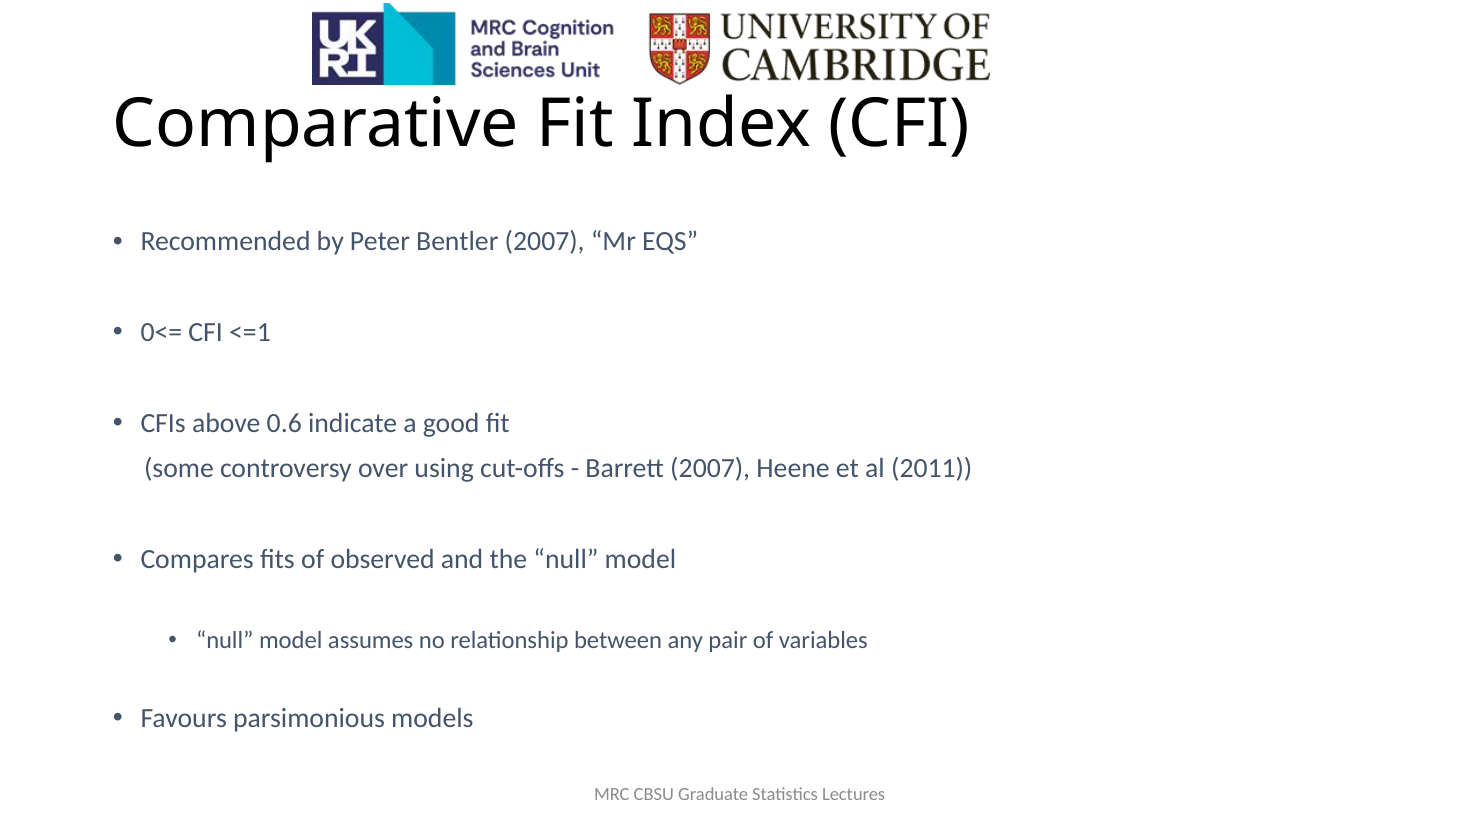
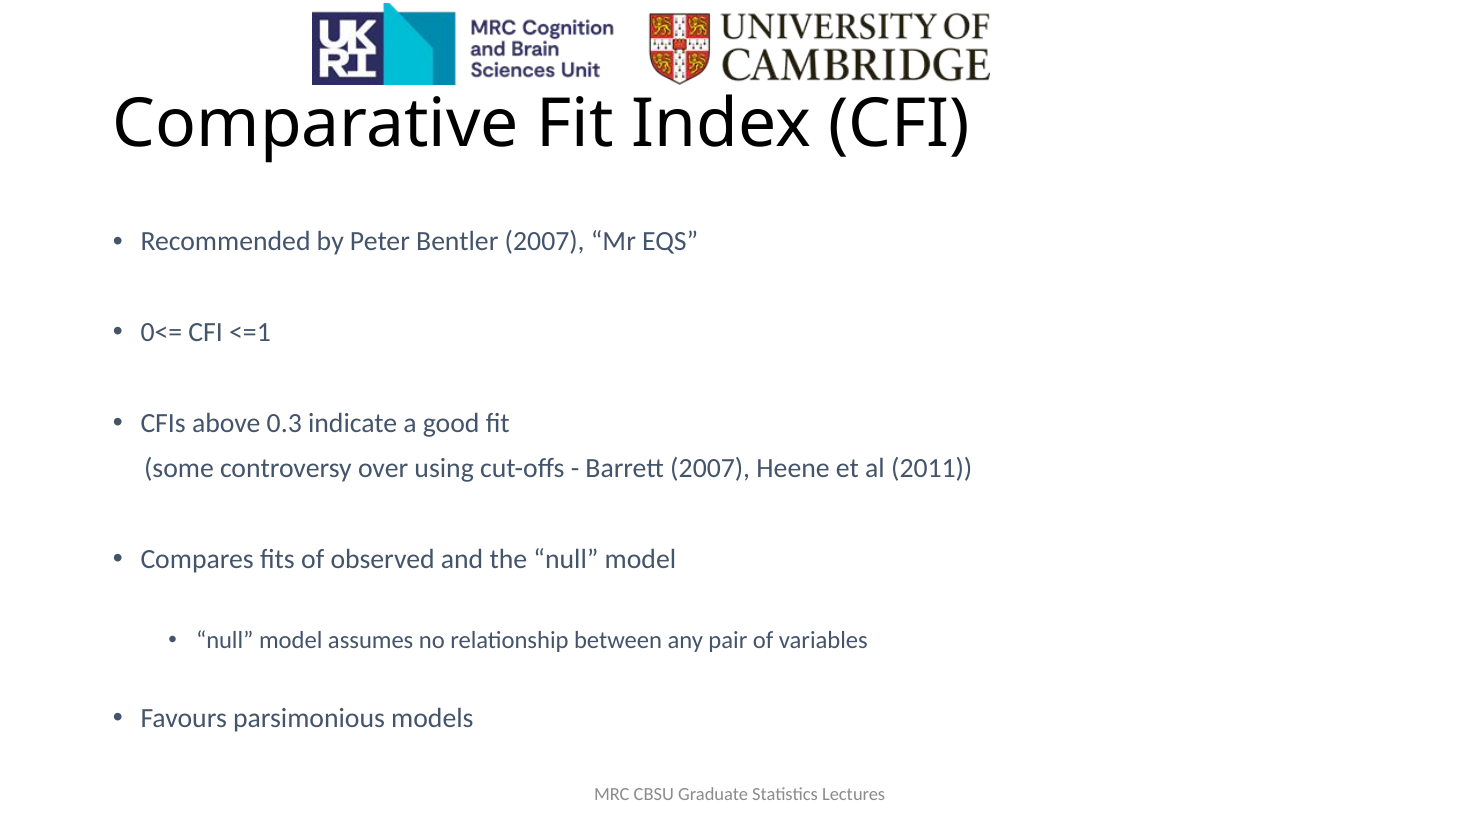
0.6: 0.6 -> 0.3
